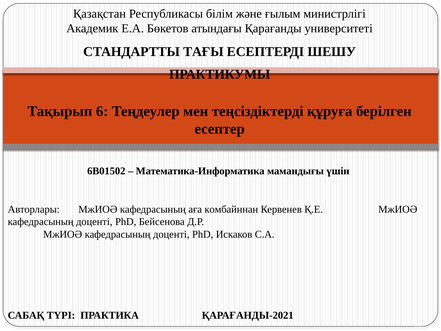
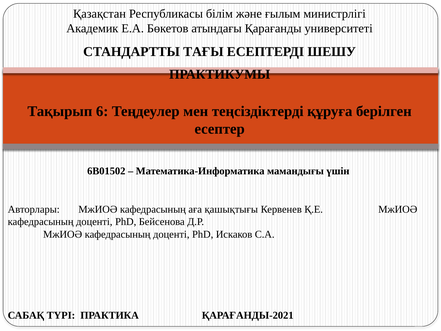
комбайннан: комбайннан -> қашықтығы
